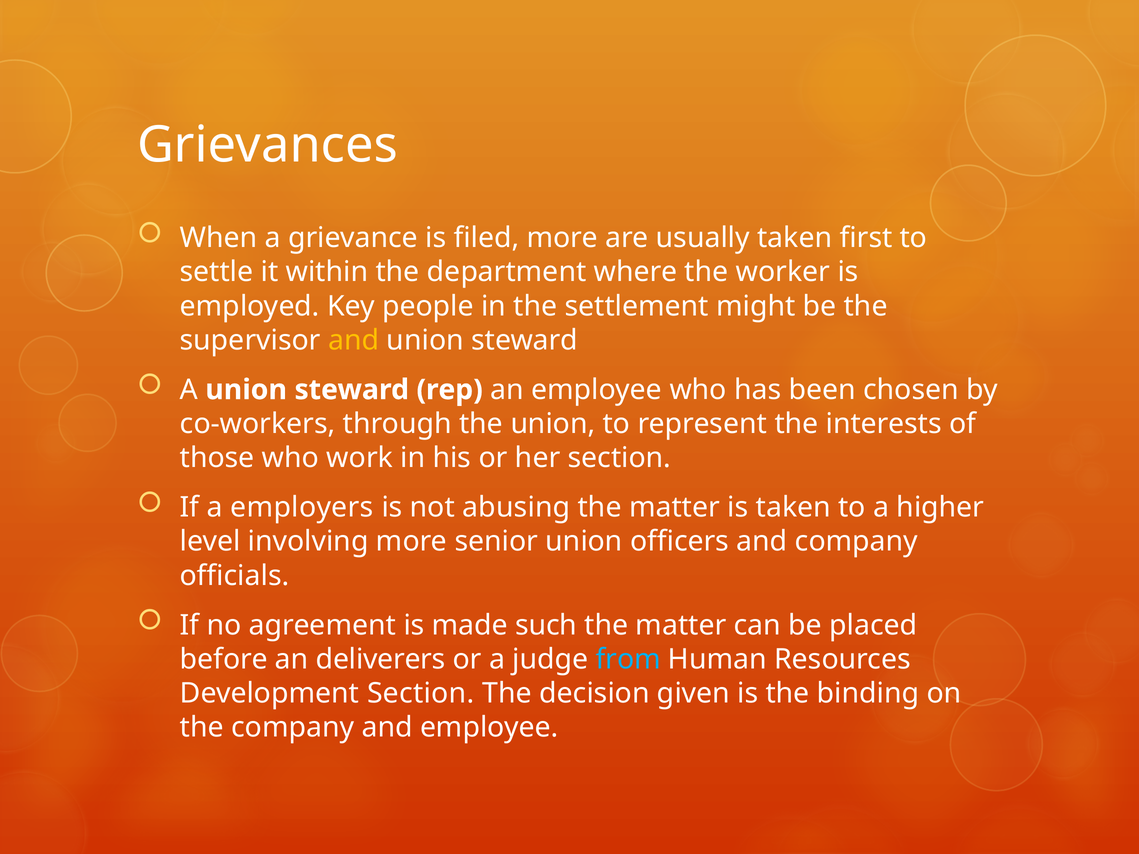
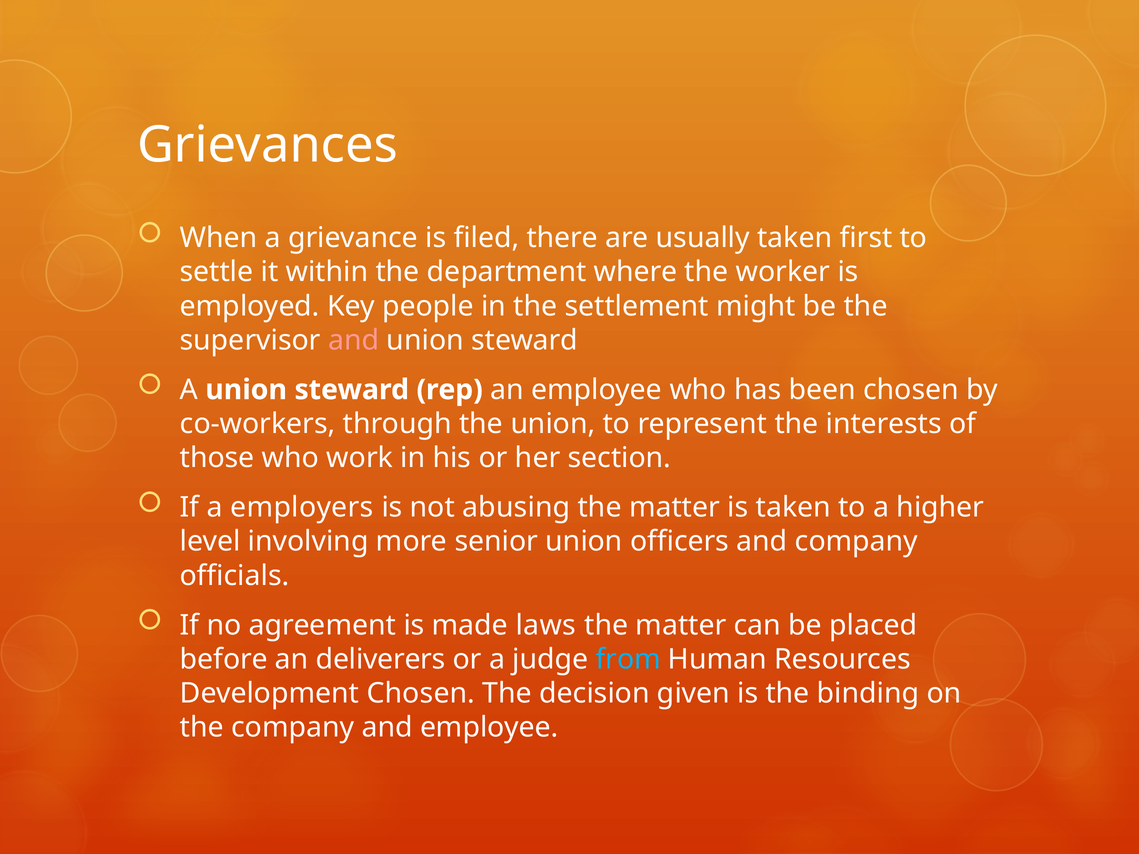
filed more: more -> there
and at (354, 341) colour: yellow -> pink
such: such -> laws
Development Section: Section -> Chosen
